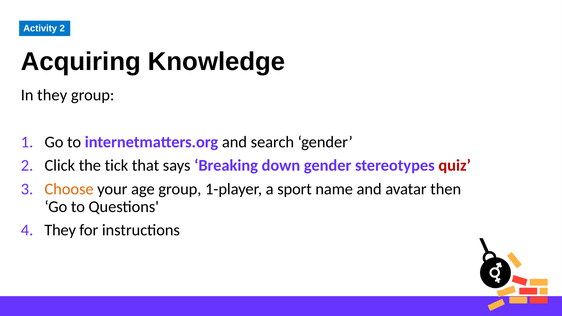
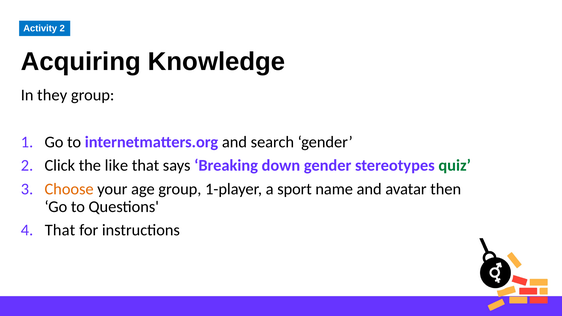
tick: tick -> like
quiz colour: red -> green
They at (60, 230): They -> That
